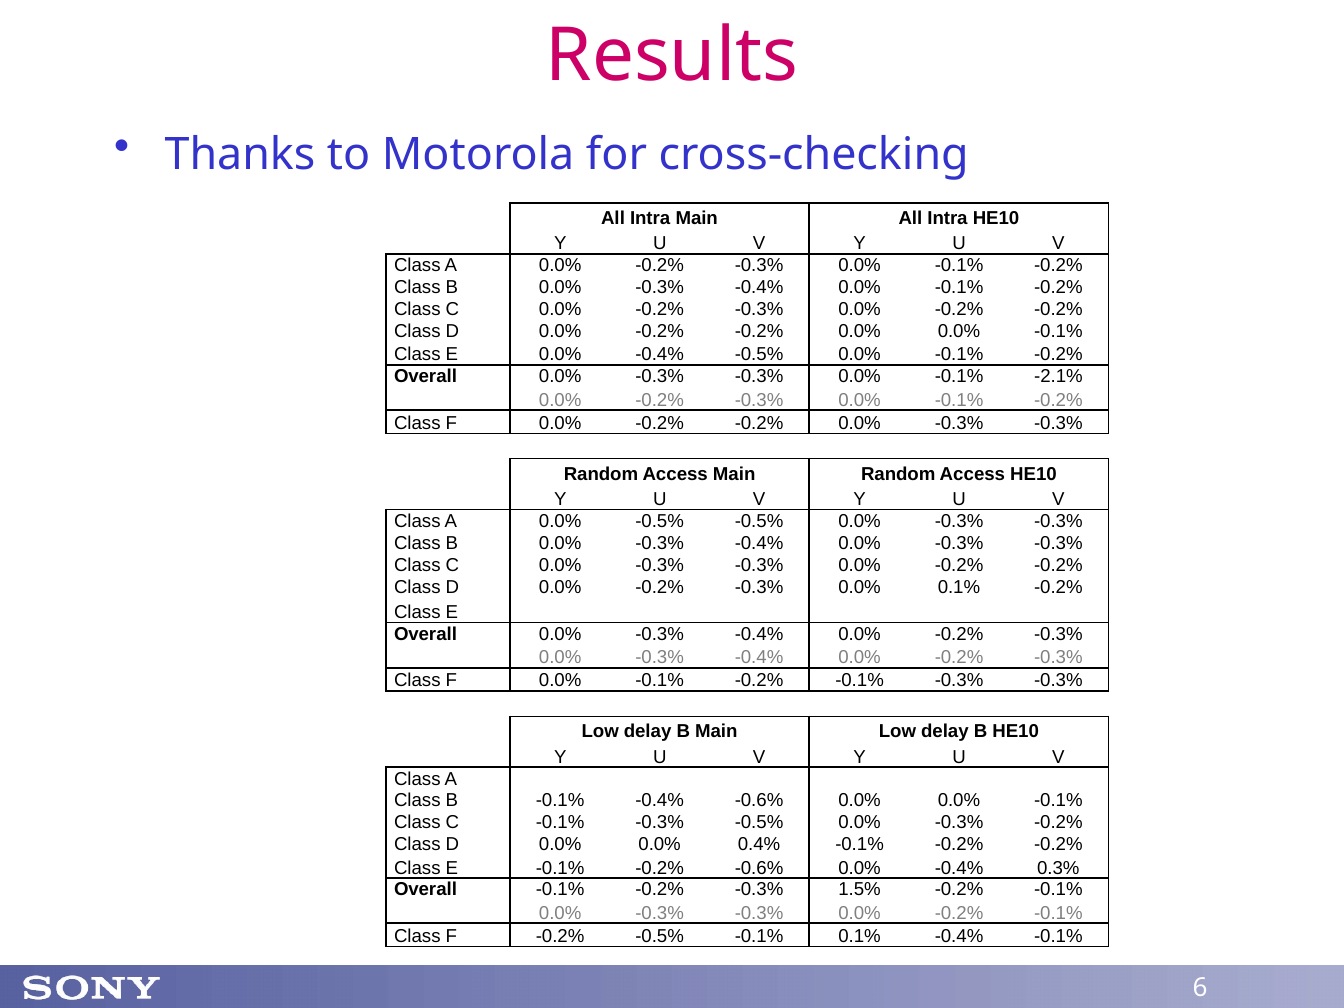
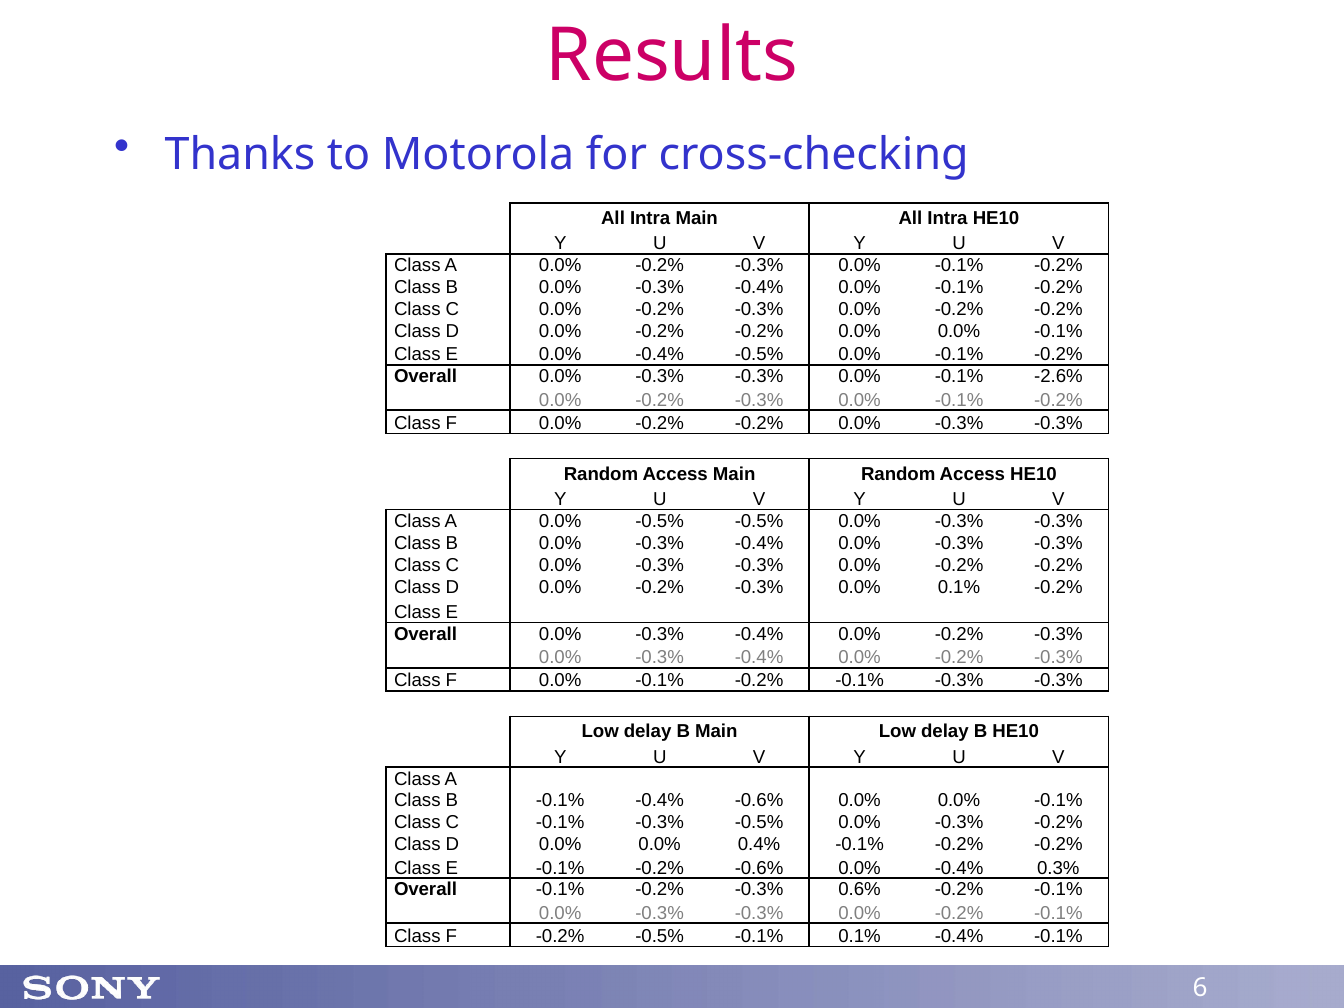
-2.1%: -2.1% -> -2.6%
1.5%: 1.5% -> 0.6%
